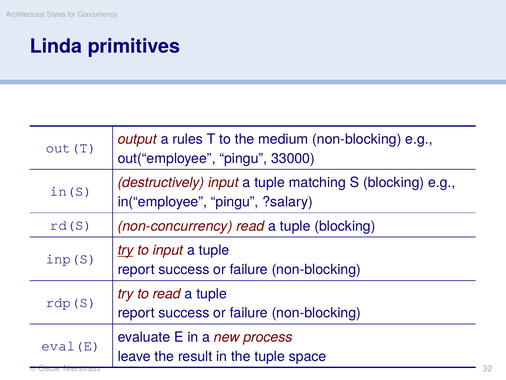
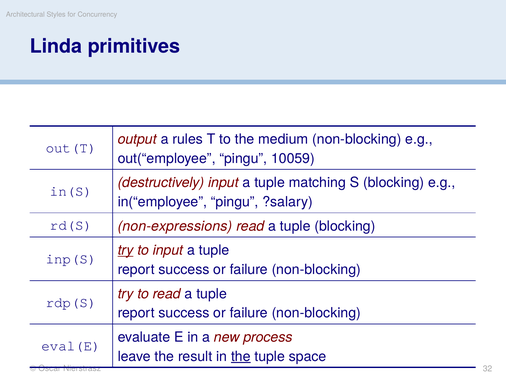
33000: 33000 -> 10059
non-concurrency: non-concurrency -> non-expressions
the at (241, 356) underline: none -> present
